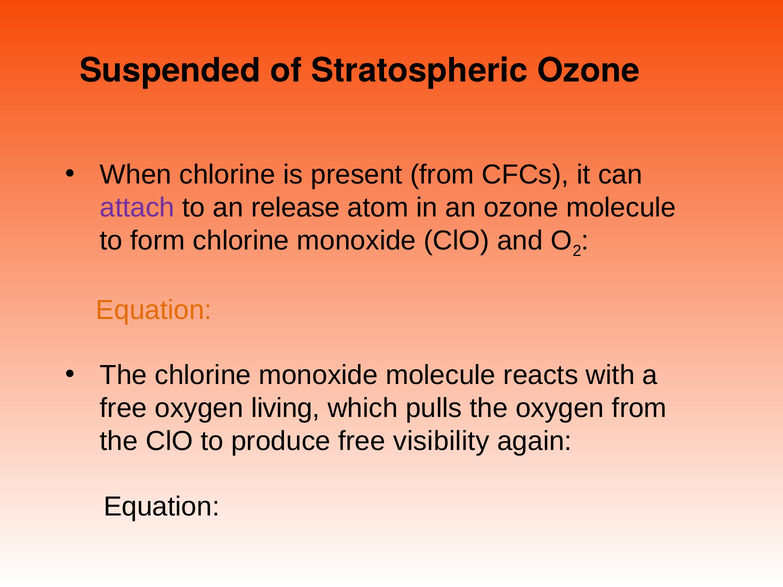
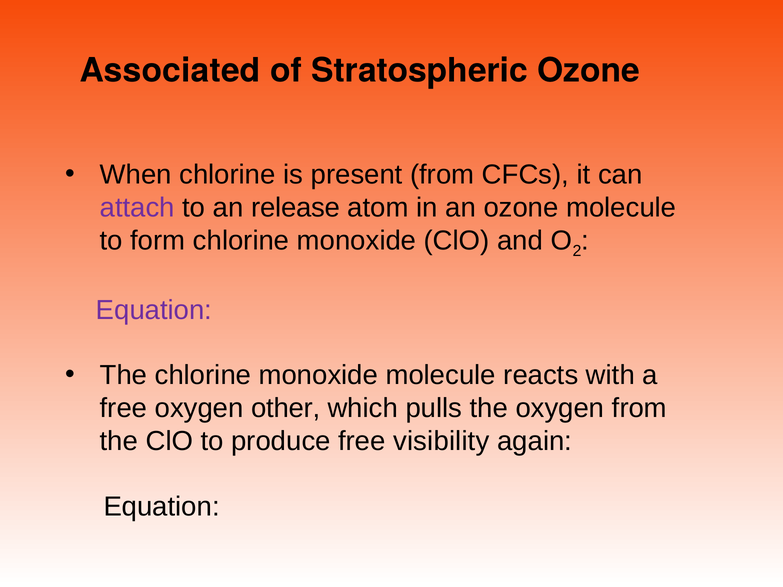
Suspended: Suspended -> Associated
Equation at (154, 310) colour: orange -> purple
living: living -> other
